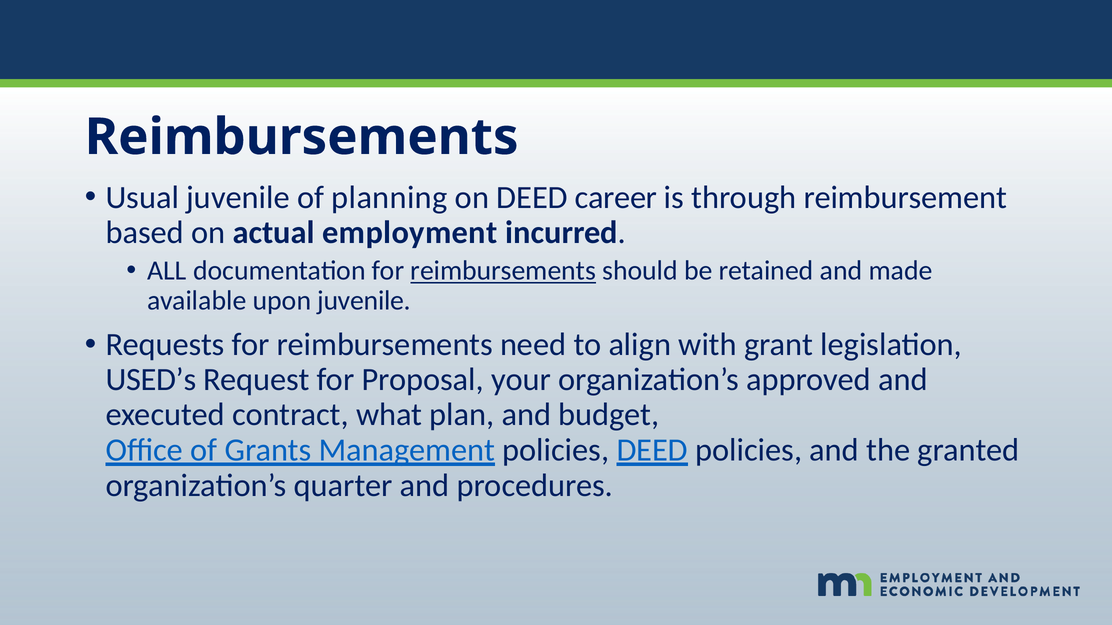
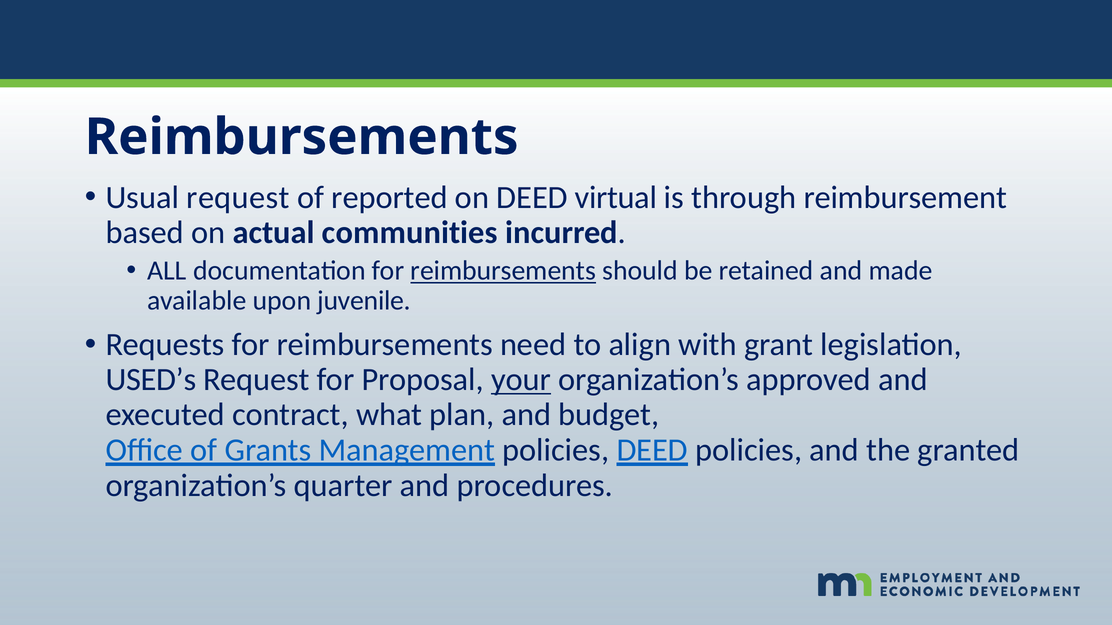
Usual juvenile: juvenile -> request
planning: planning -> reported
career: career -> virtual
employment: employment -> communities
your underline: none -> present
